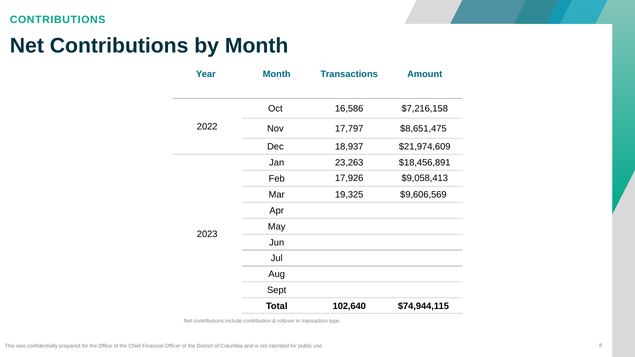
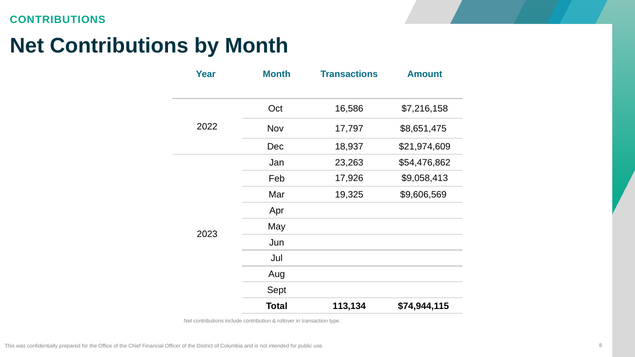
$18,456,891: $18,456,891 -> $54,476,862
102,640: 102,640 -> 113,134
